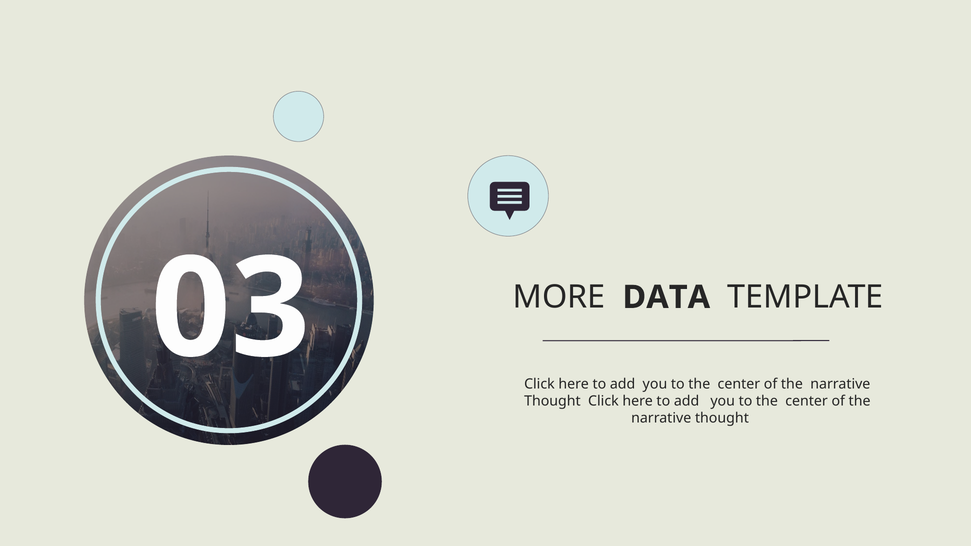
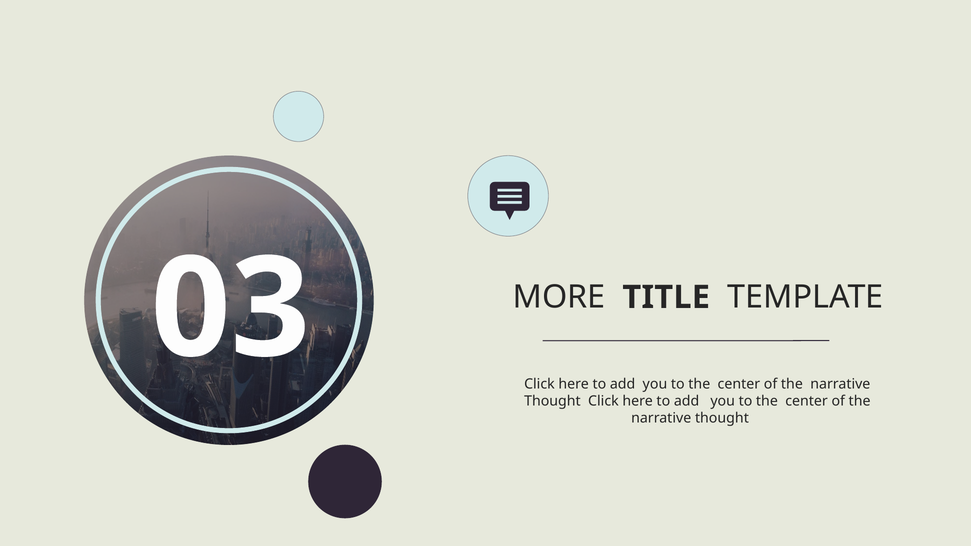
DATA: DATA -> TITLE
